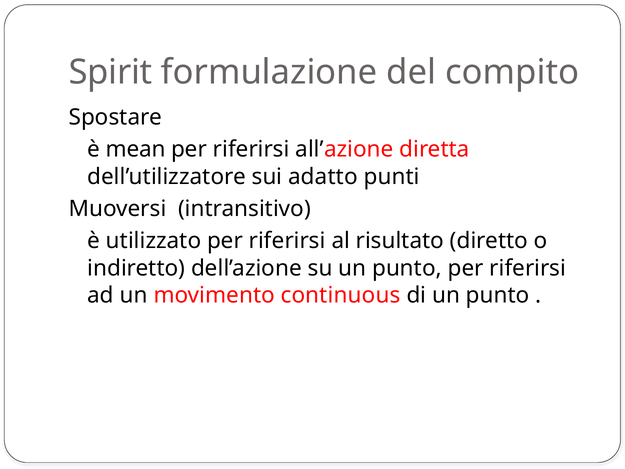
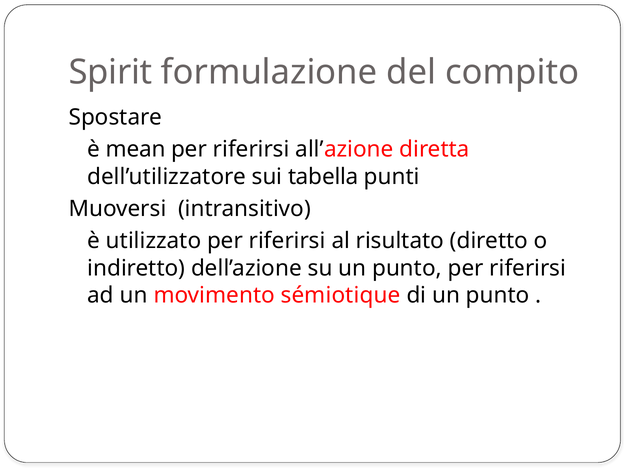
adatto: adatto -> tabella
continuous: continuous -> sémiotique
